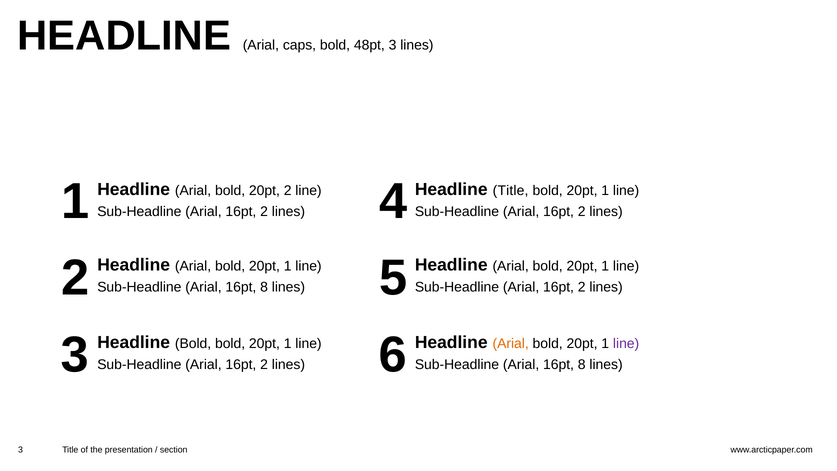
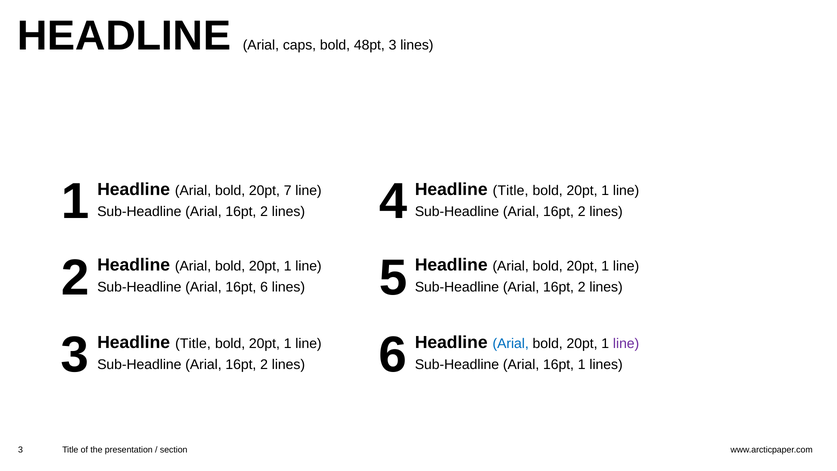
20pt 2: 2 -> 7
8 at (264, 287): 8 -> 6
Bold at (193, 343): Bold -> Title
Arial at (511, 343) colour: orange -> blue
8 at (582, 365): 8 -> 1
